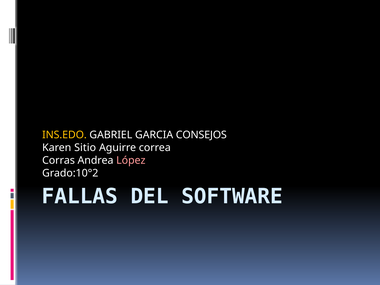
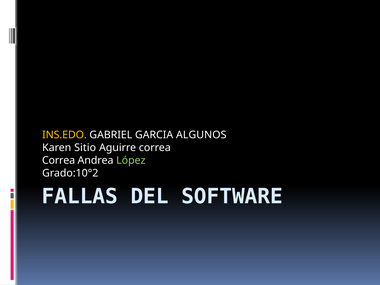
CONSEJOS: CONSEJOS -> ALGUNOS
Corras at (59, 160): Corras -> Correa
López colour: pink -> light green
